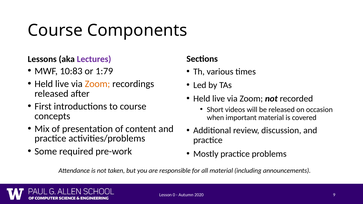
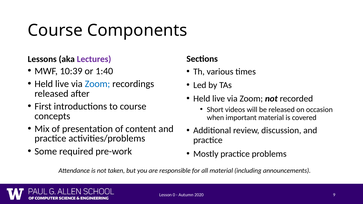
10:83: 10:83 -> 10:39
1:79: 1:79 -> 1:40
Zoom at (97, 84) colour: orange -> blue
